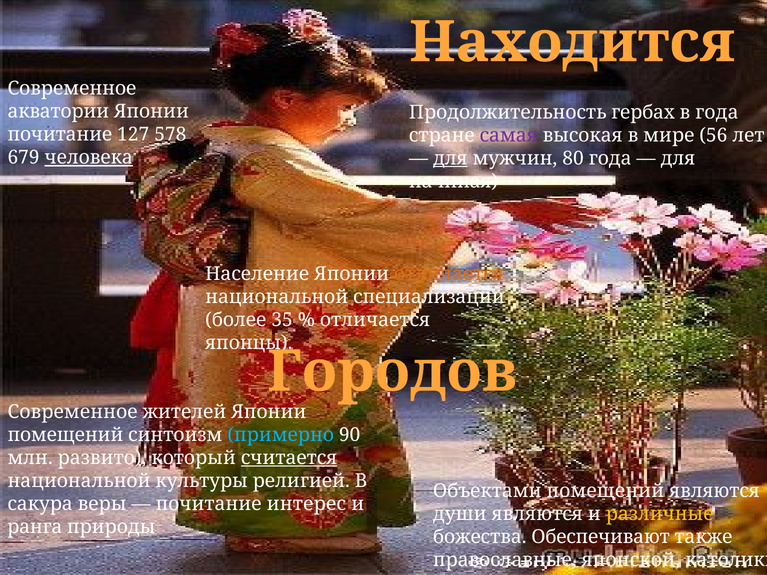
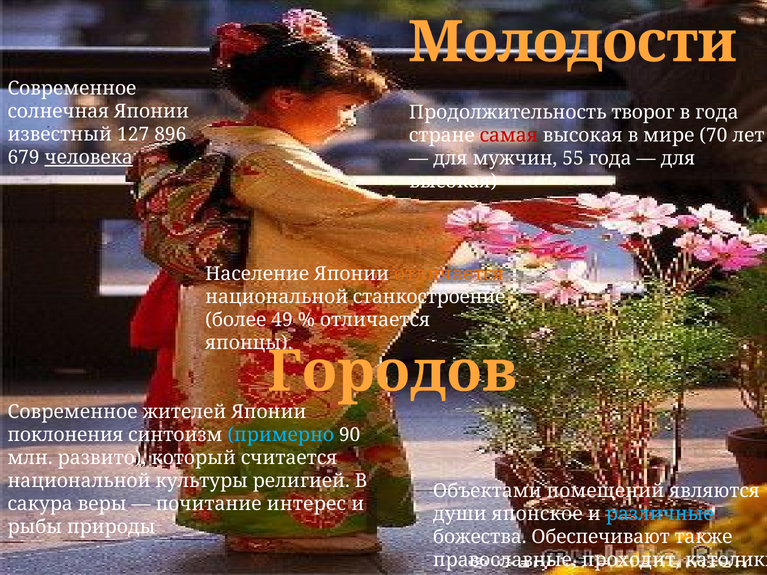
Находится: Находится -> Молодости
акватории: акватории -> солнечная
гербах: гербах -> творог
почитание at (60, 135): почитание -> известный
578: 578 -> 896
самая colour: purple -> red
56: 56 -> 70
для at (450, 158) underline: present -> none
80: 80 -> 55
начиная at (453, 181): начиная -> высокая
специализации: специализации -> станкостроение
35: 35 -> 49
помещений at (65, 435): помещений -> поклонения
считается underline: present -> none
души являются: являются -> японское
различные colour: yellow -> light blue
ранга: ранга -> рыбы
японской: японской -> проходит
